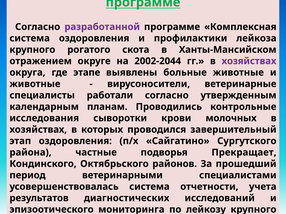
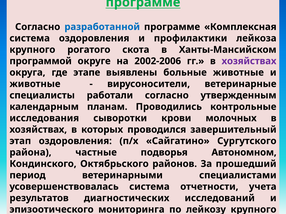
разработанной colour: purple -> blue
отражением: отражением -> программой
2002-2044: 2002-2044 -> 2002-2006
Прекращает: Прекращает -> Автономном
